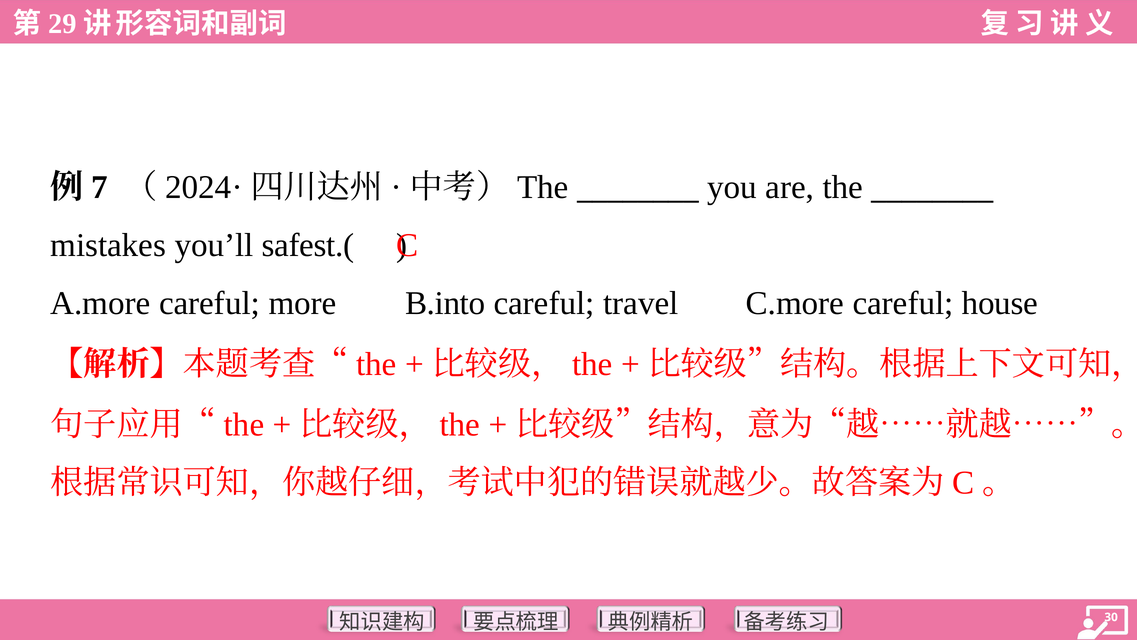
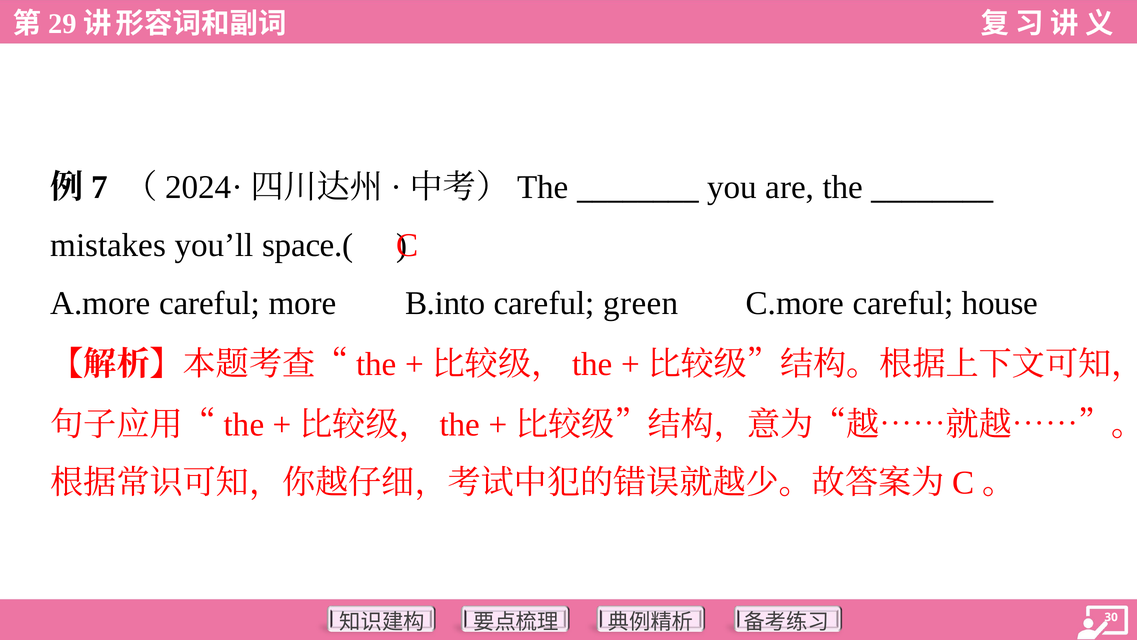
safest.(: safest.( -> space.(
travel: travel -> green
